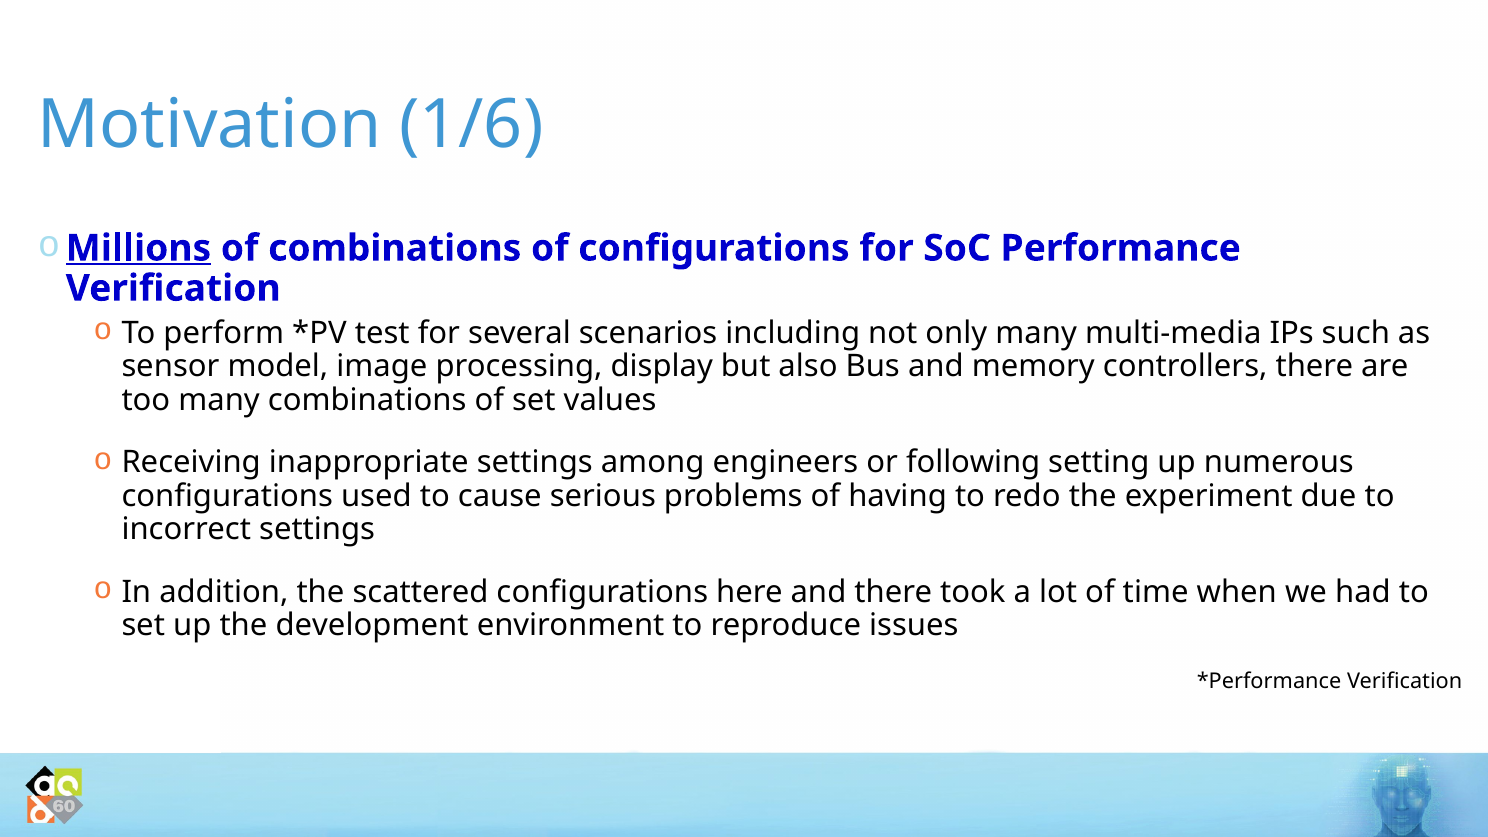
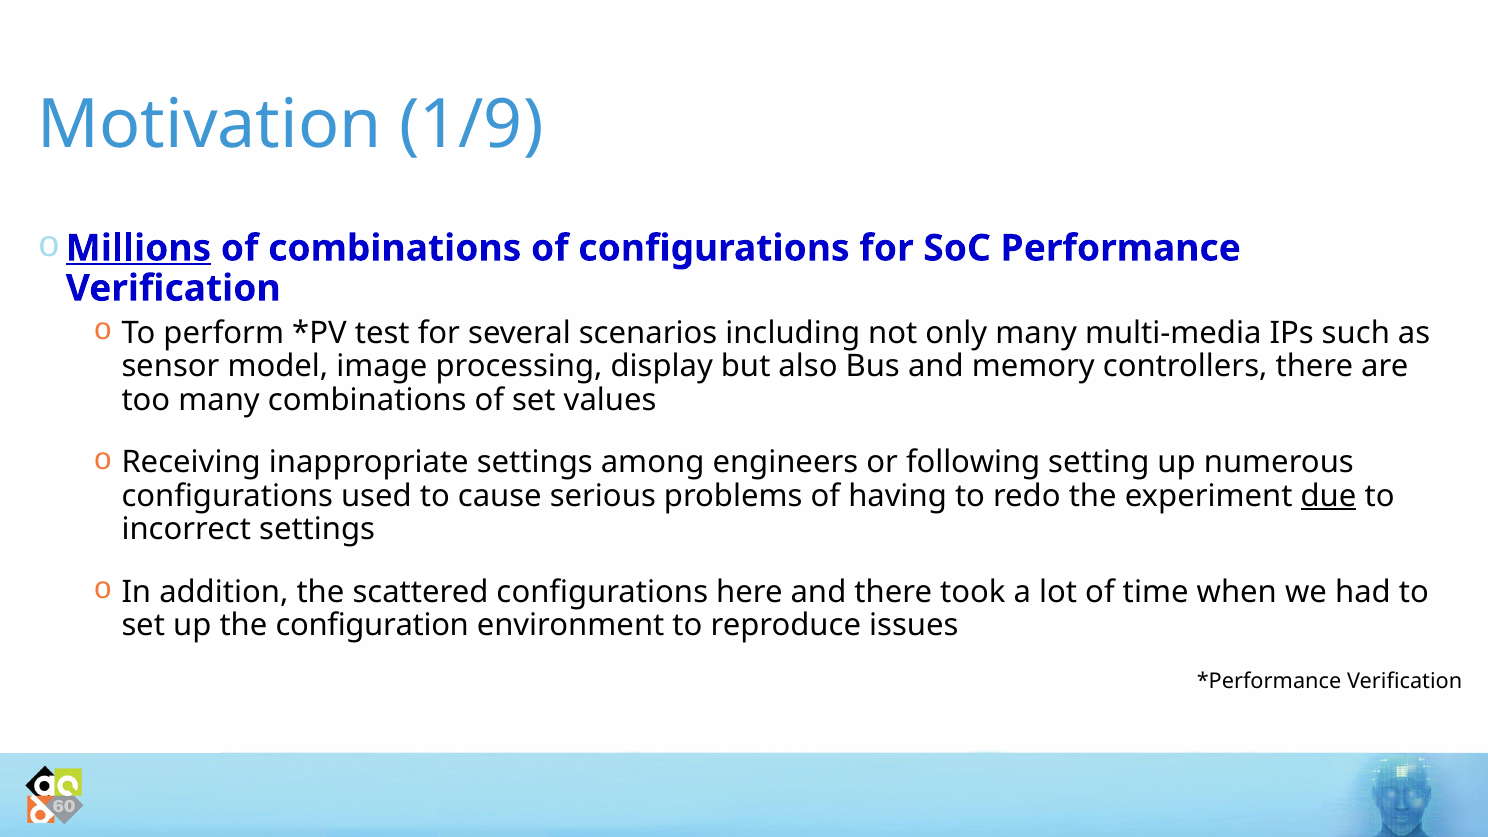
1/6: 1/6 -> 1/9
due underline: none -> present
development: development -> configuration
